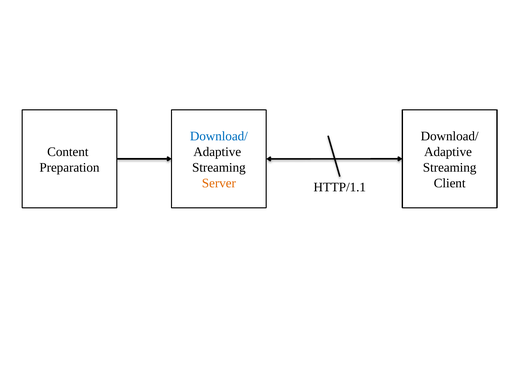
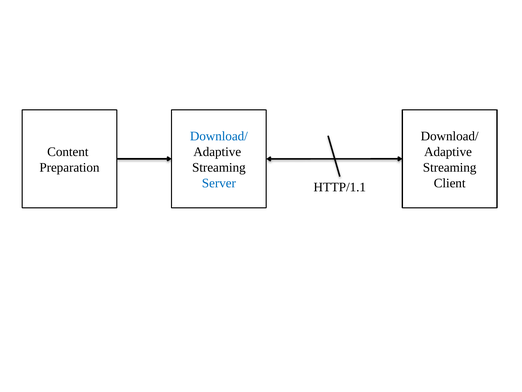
Server colour: orange -> blue
